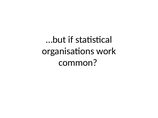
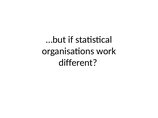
common: common -> different
